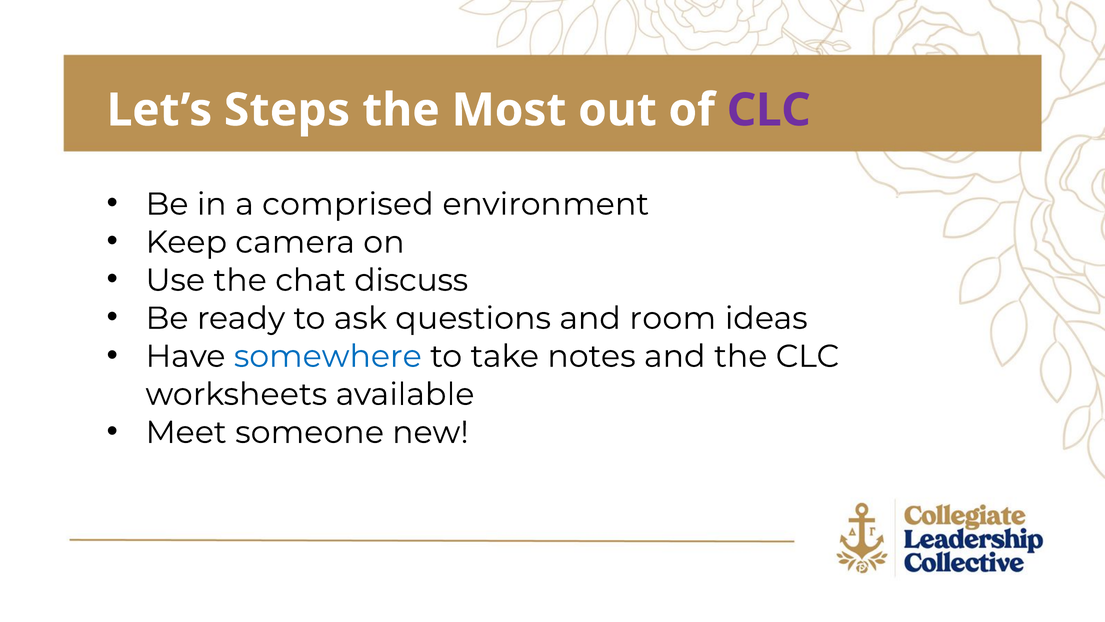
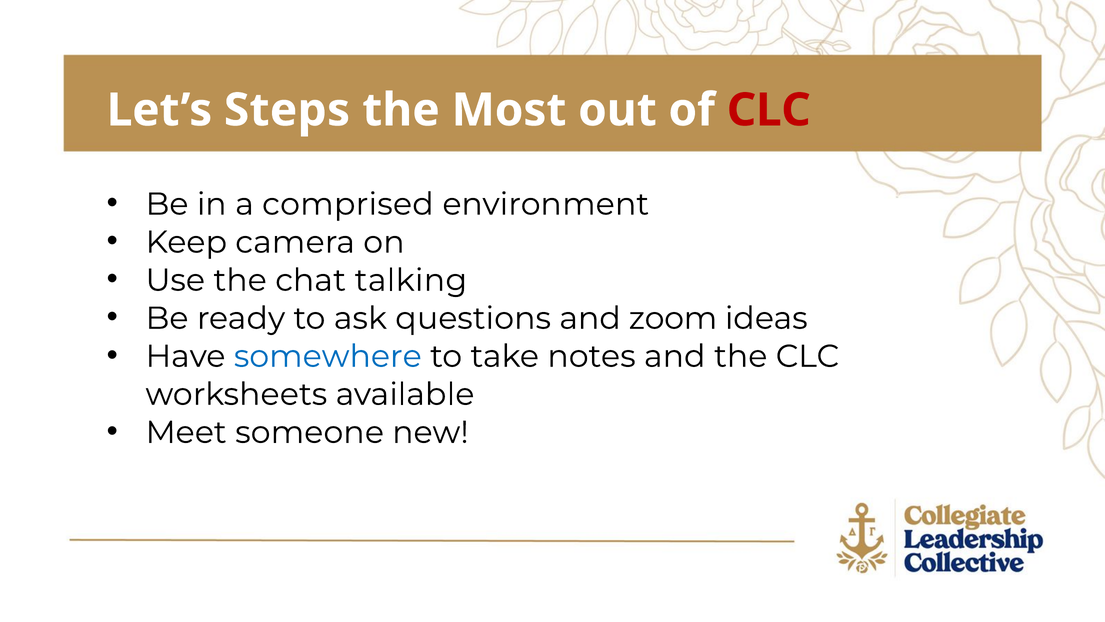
CLC at (769, 110) colour: purple -> red
discuss: discuss -> talking
room: room -> zoom
